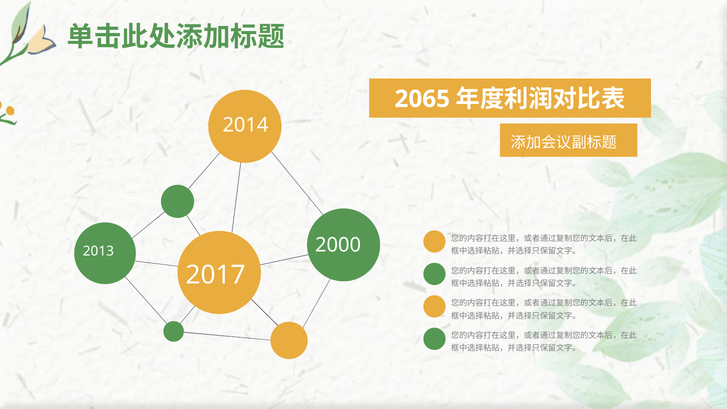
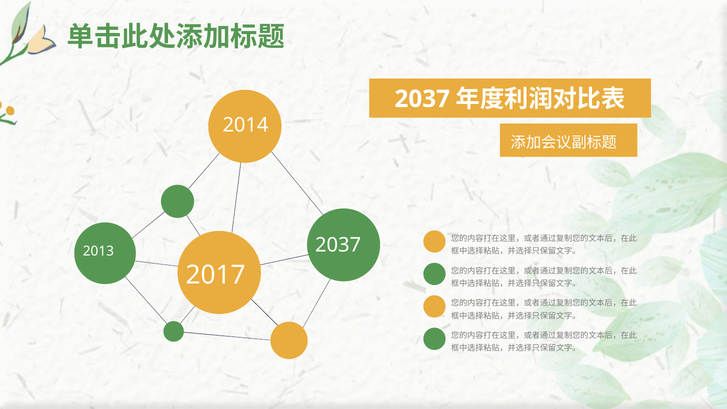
2065 at (422, 99): 2065 -> 2037
2000 at (338, 245): 2000 -> 2037
